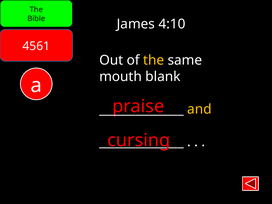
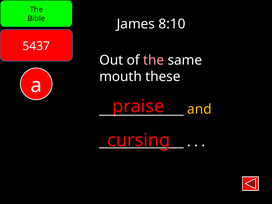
4:10: 4:10 -> 8:10
4561: 4561 -> 5437
the at (154, 60) colour: yellow -> pink
blank: blank -> these
